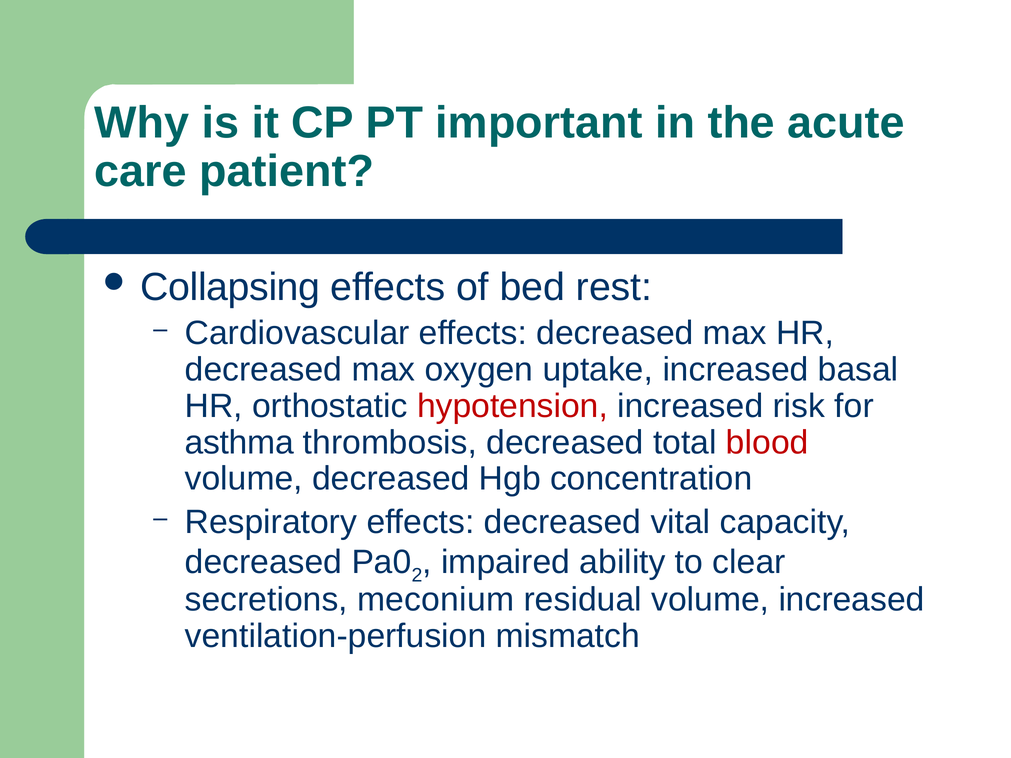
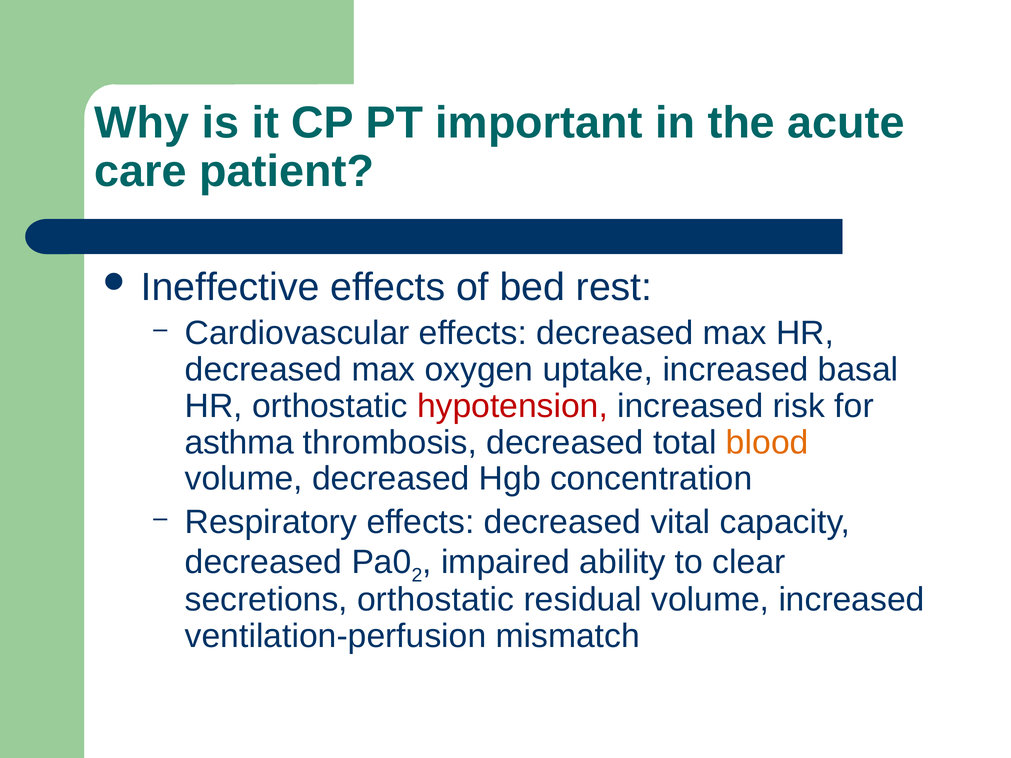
Collapsing: Collapsing -> Ineffective
blood colour: red -> orange
secretions meconium: meconium -> orthostatic
